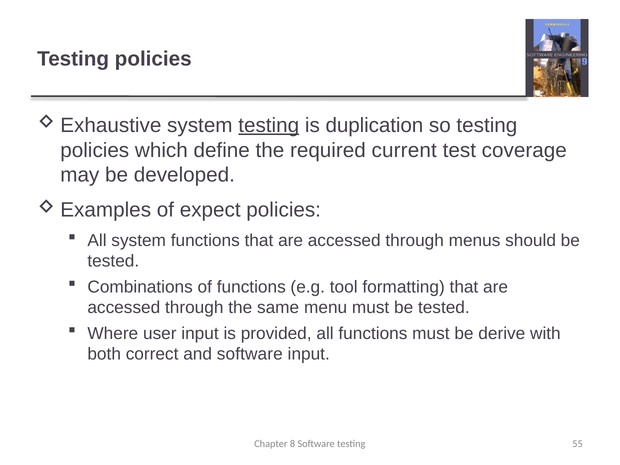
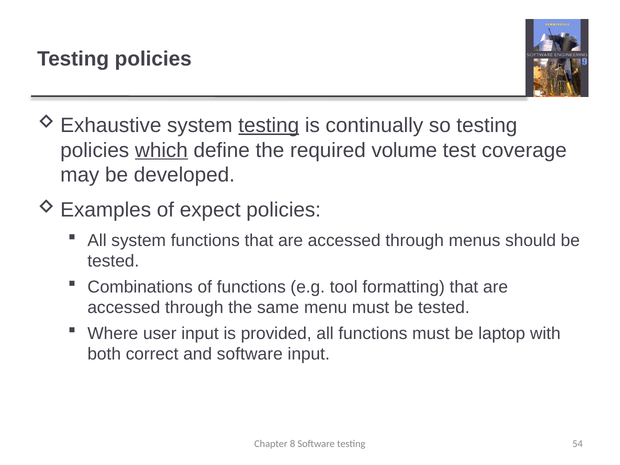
duplication: duplication -> continually
which underline: none -> present
current: current -> volume
derive: derive -> laptop
55: 55 -> 54
